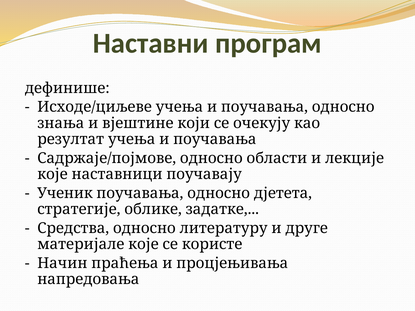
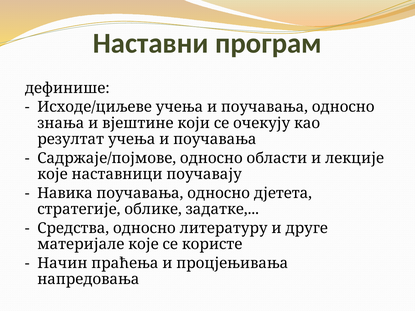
Ученик: Ученик -> Навика
